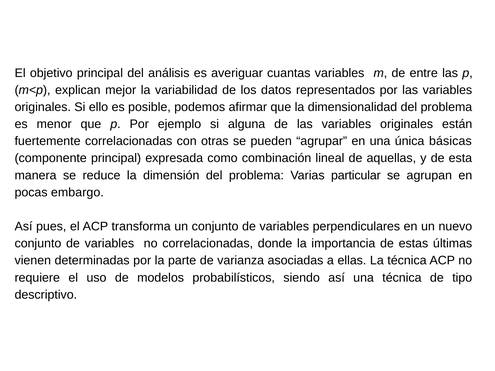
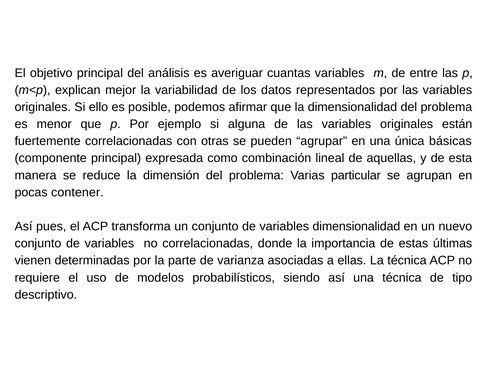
embargo: embargo -> contener
variables perpendiculares: perpendiculares -> dimensionalidad
